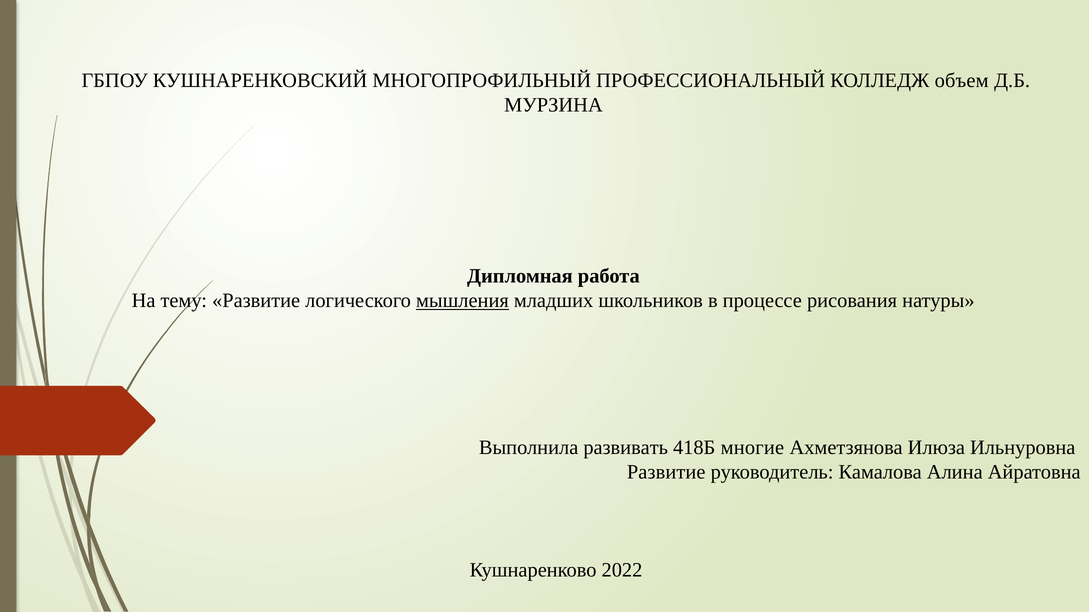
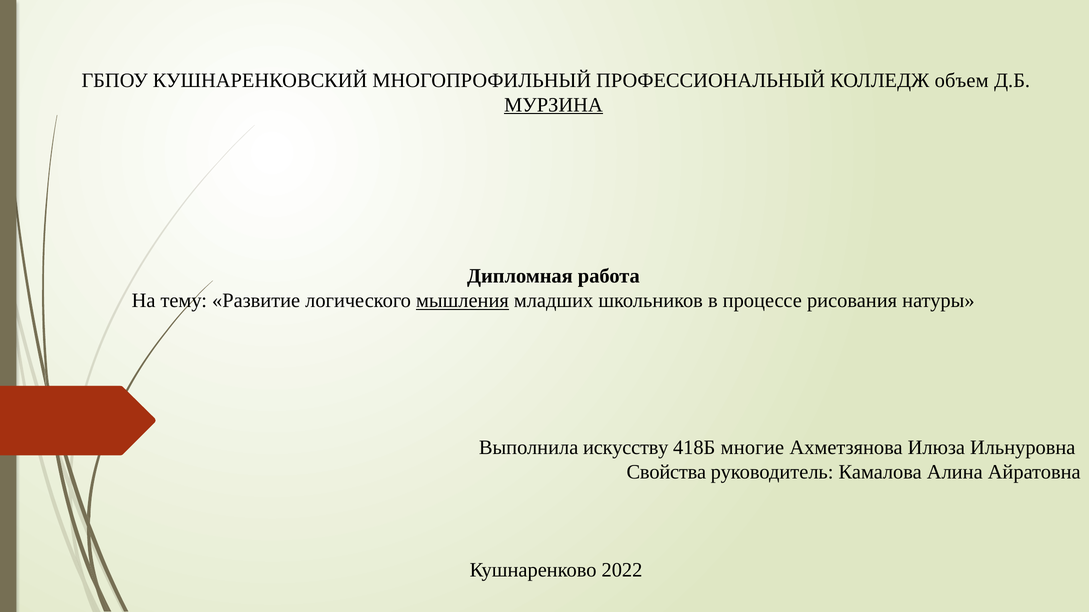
МУРЗИНА underline: none -> present
развивать: развивать -> искусству
Развитие at (666, 472): Развитие -> Свойства
